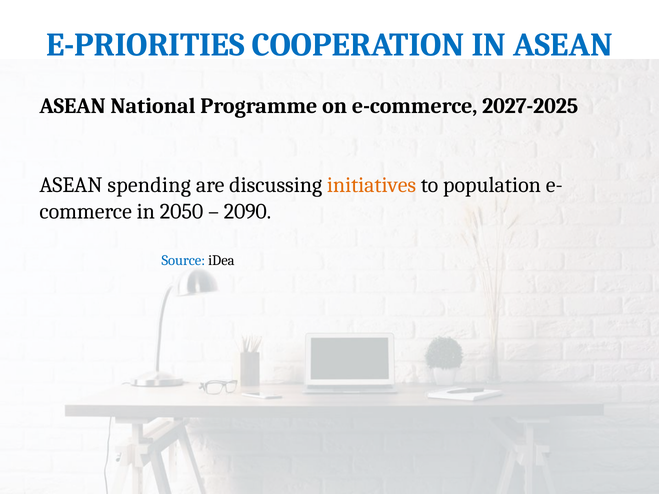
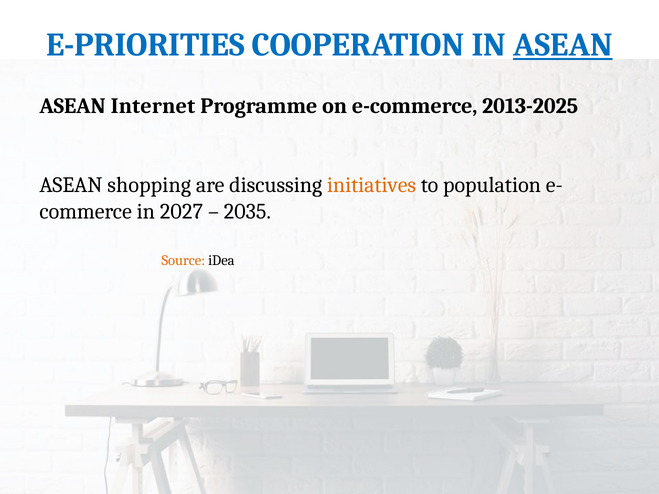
ASEAN at (563, 45) underline: none -> present
National: National -> Internet
2027-2025: 2027-2025 -> 2013-2025
spending: spending -> shopping
2050: 2050 -> 2027
2090: 2090 -> 2035
Source colour: blue -> orange
